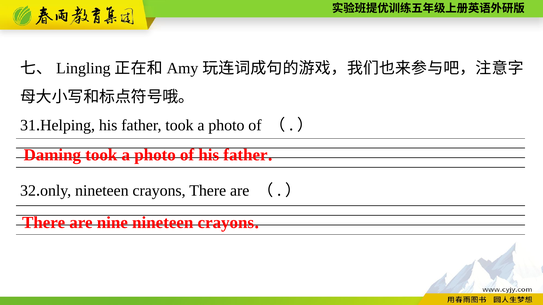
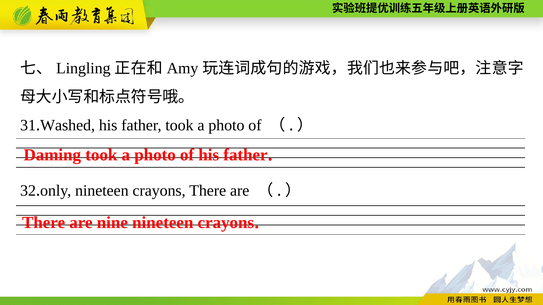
Helping: Helping -> Washed
